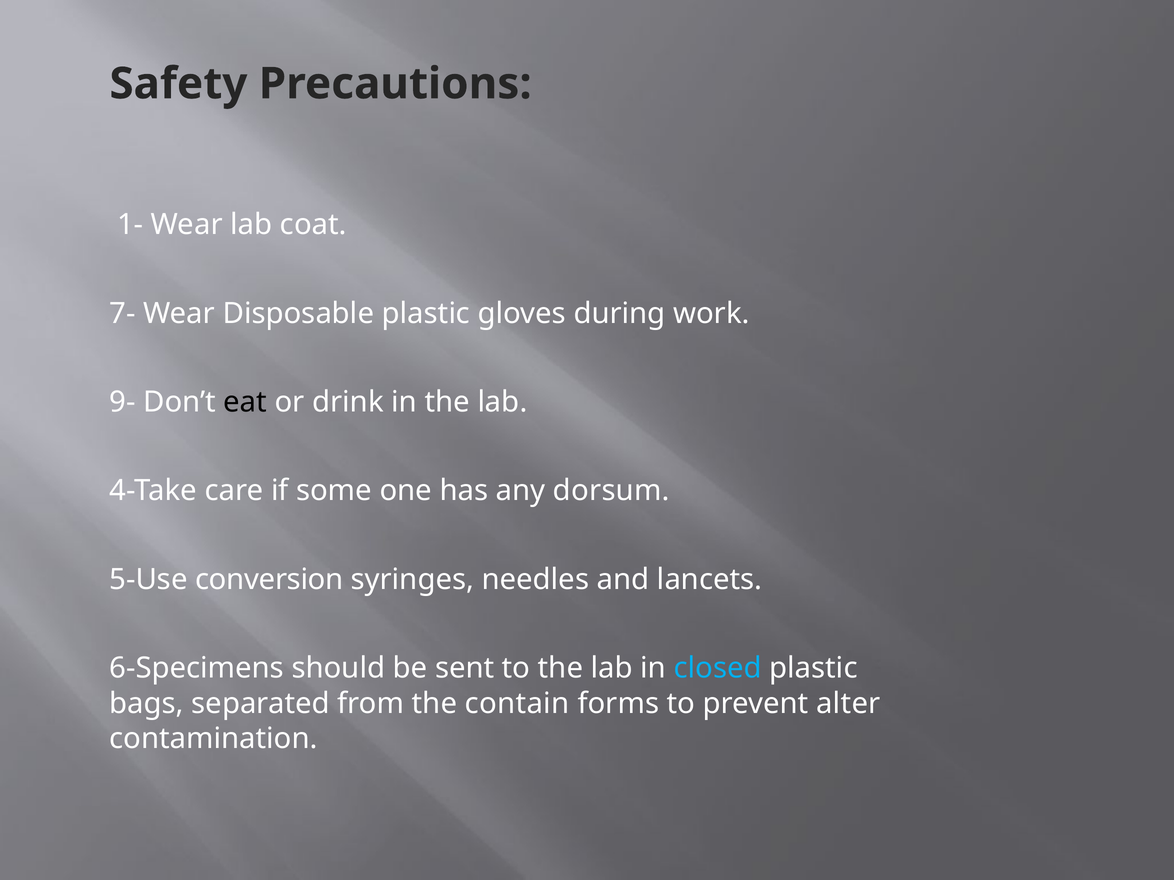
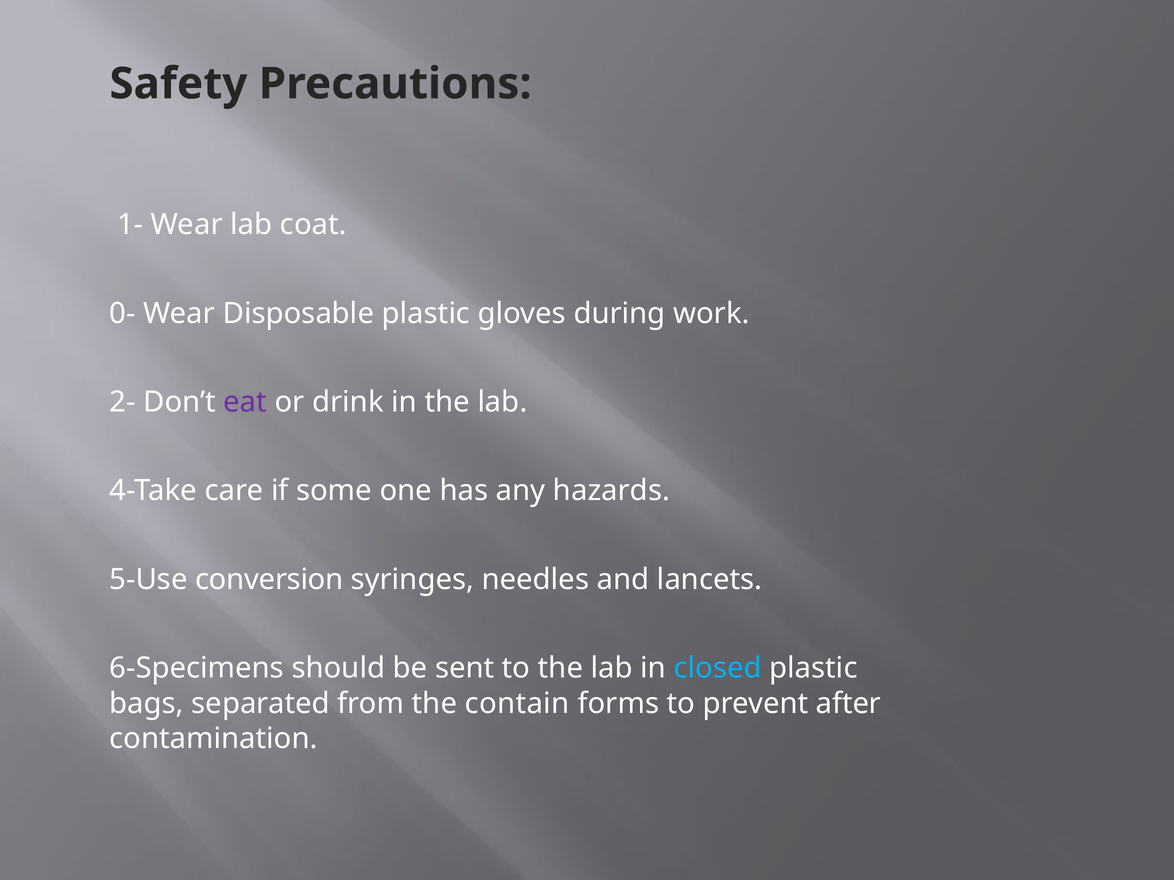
7-: 7- -> 0-
9-: 9- -> 2-
eat colour: black -> purple
dorsum: dorsum -> hazards
alter: alter -> after
